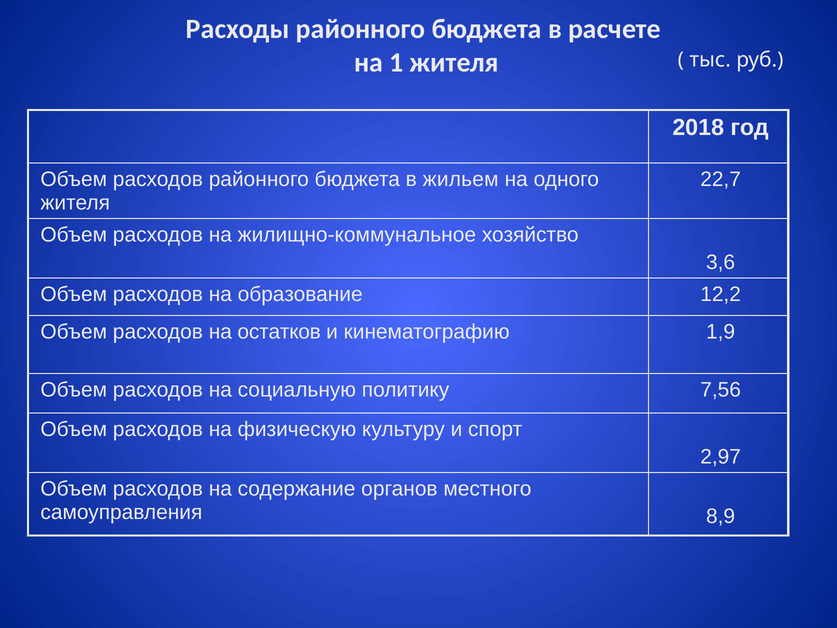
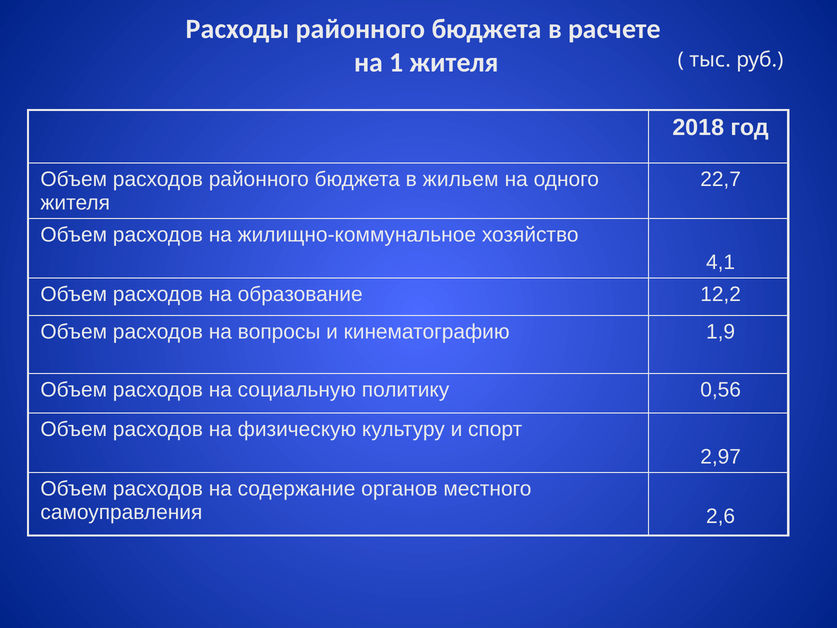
3,6: 3,6 -> 4,1
остатков: остатков -> вопросы
7,56: 7,56 -> 0,56
8,9: 8,9 -> 2,6
